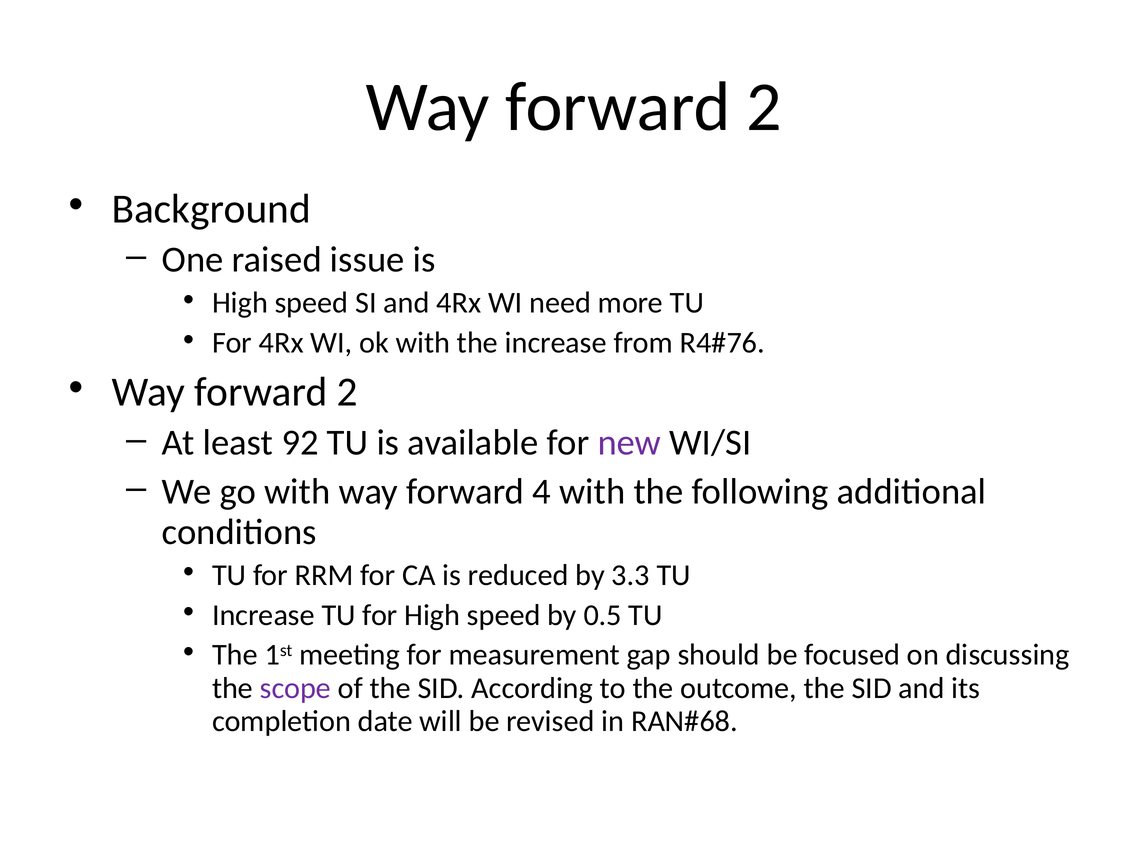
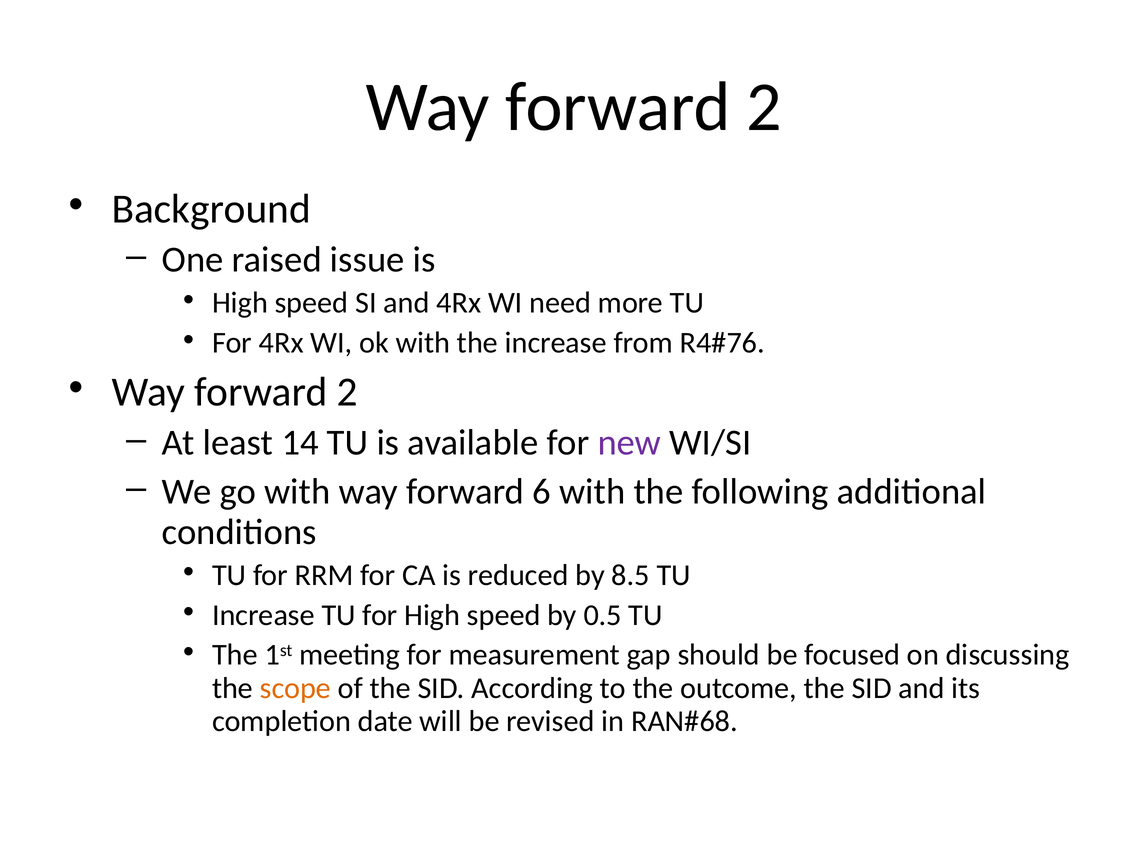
92: 92 -> 14
4: 4 -> 6
3.3: 3.3 -> 8.5
scope colour: purple -> orange
